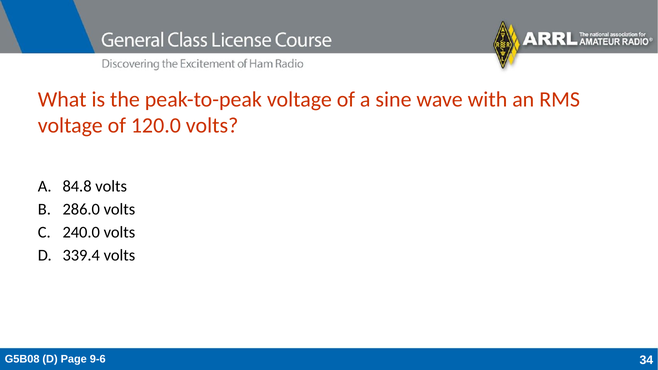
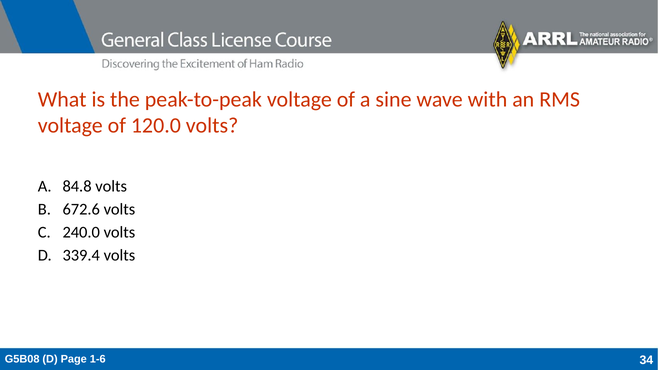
286.0: 286.0 -> 672.6
9-6: 9-6 -> 1-6
